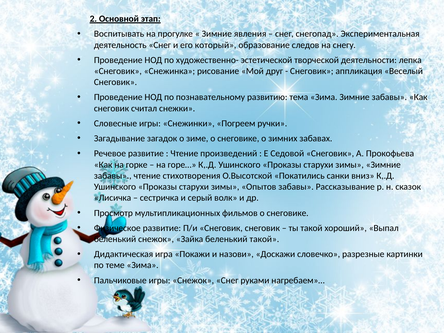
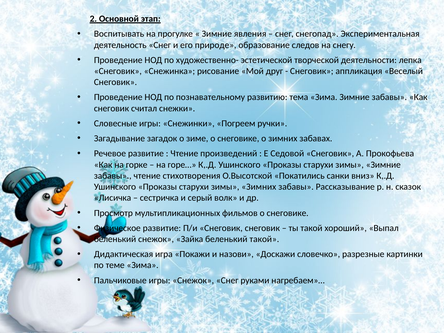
который: который -> природе
зимы Опытов: Опытов -> Зимних
